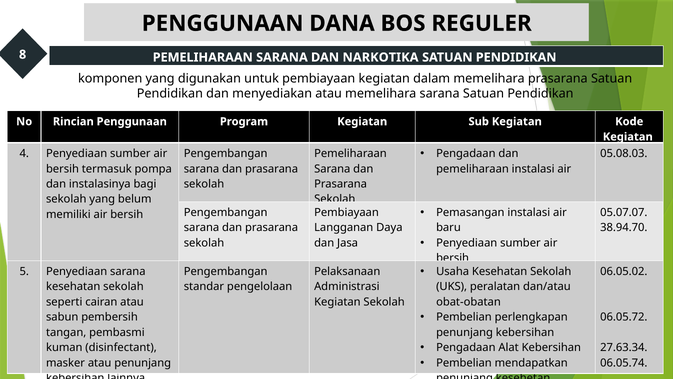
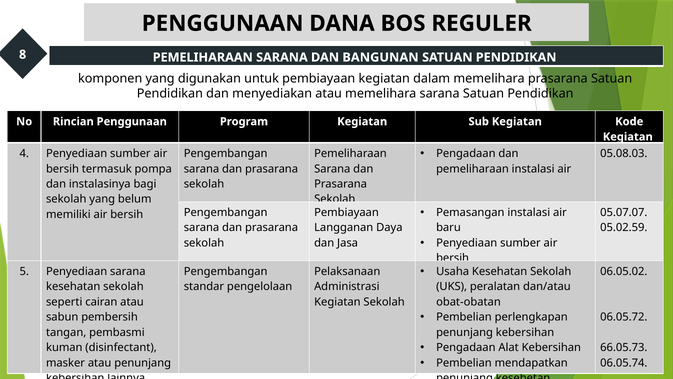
NARKOTIKA: NARKOTIKA -> BANGUNAN
38.94.70: 38.94.70 -> 05.02.59
27.63.34: 27.63.34 -> 66.05.73
